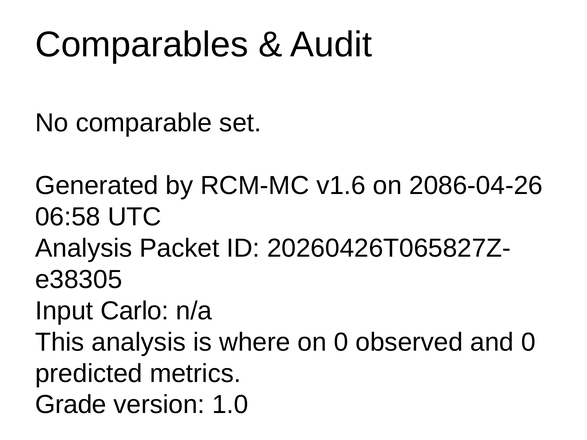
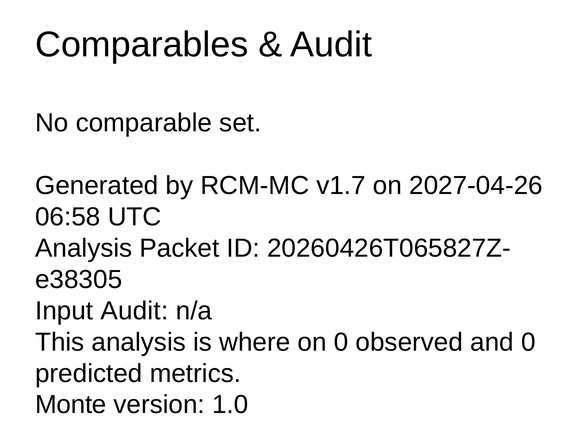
v1.6: v1.6 -> v1.7
2086-04-26: 2086-04-26 -> 2027-04-26
Input Carlo: Carlo -> Audit
Grade: Grade -> Monte
